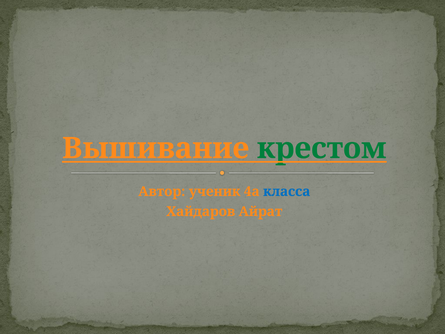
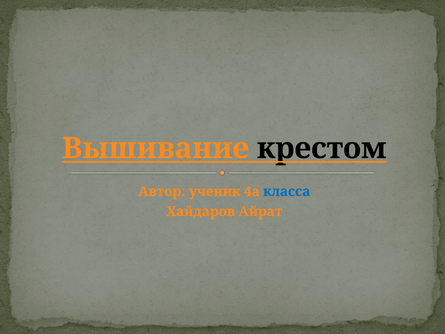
крестом colour: green -> black
